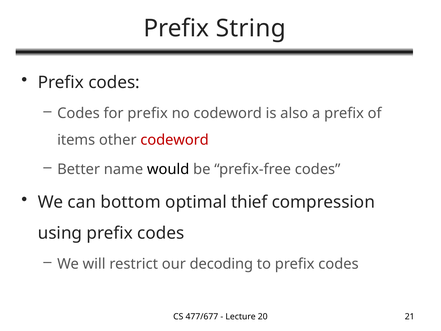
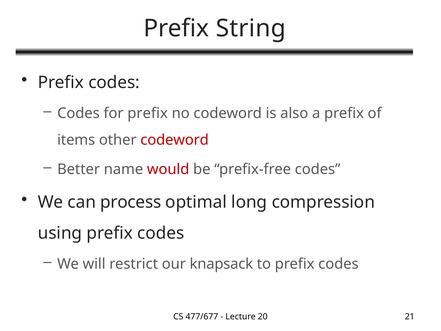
would colour: black -> red
bottom: bottom -> process
thief: thief -> long
decoding: decoding -> knapsack
